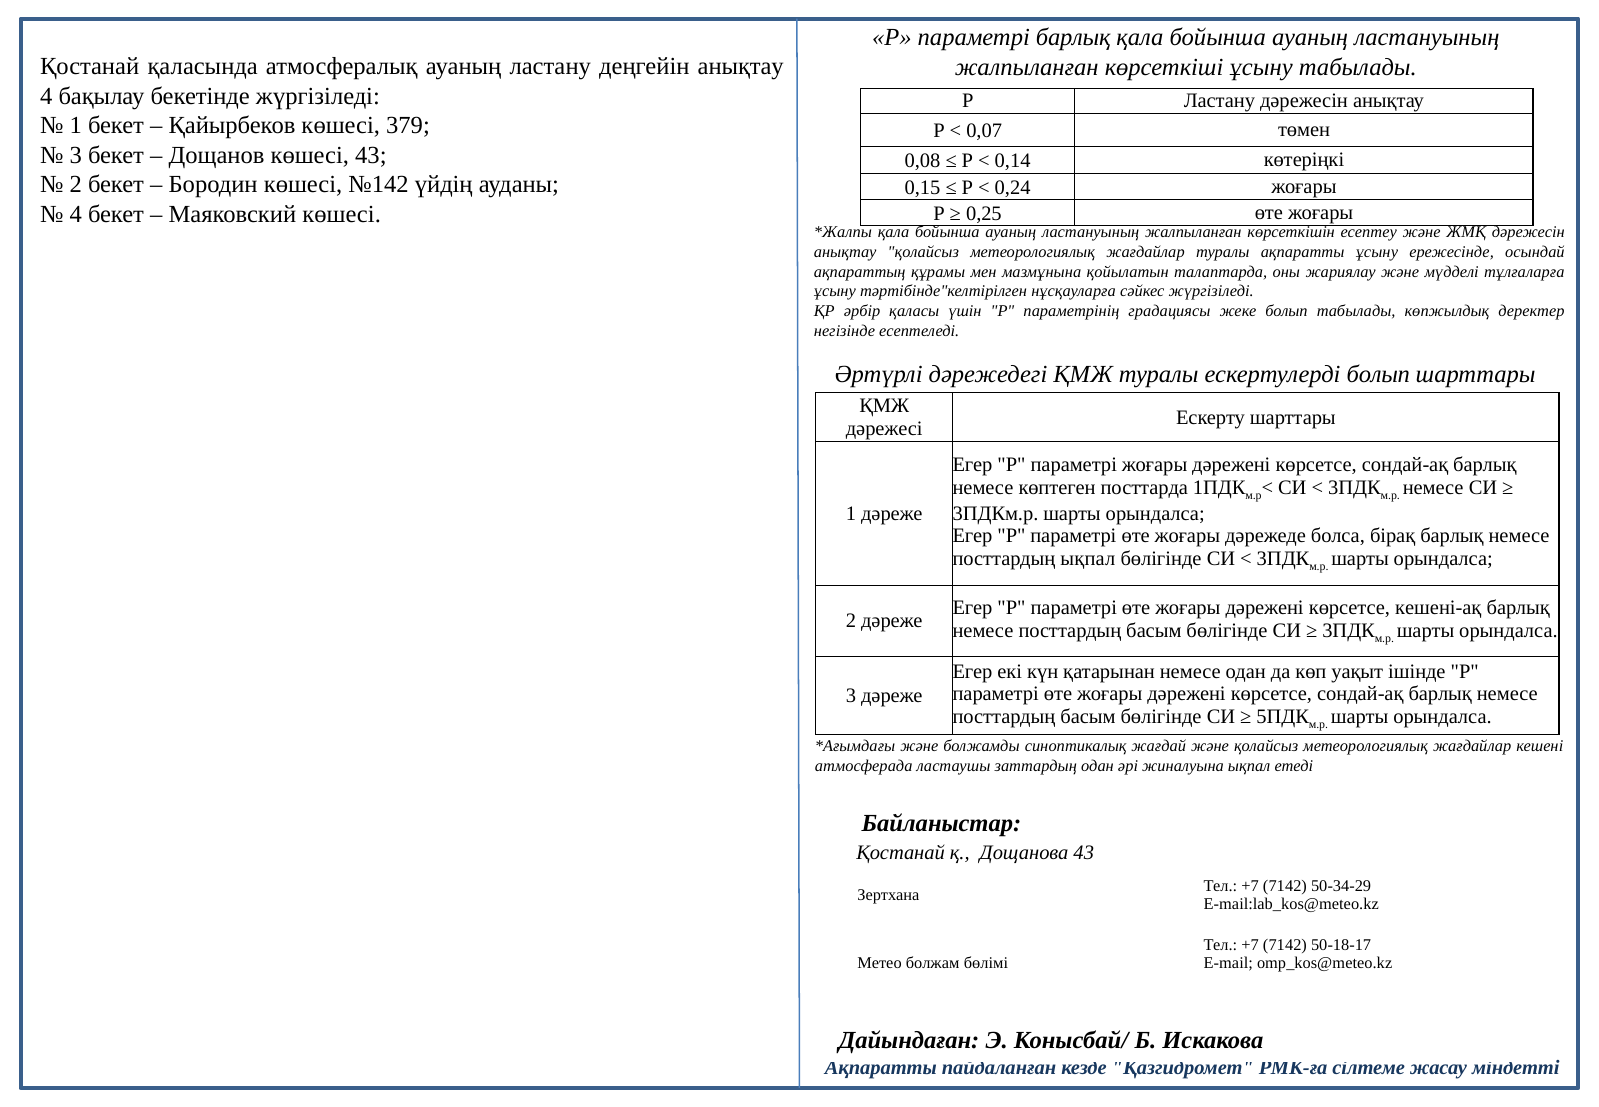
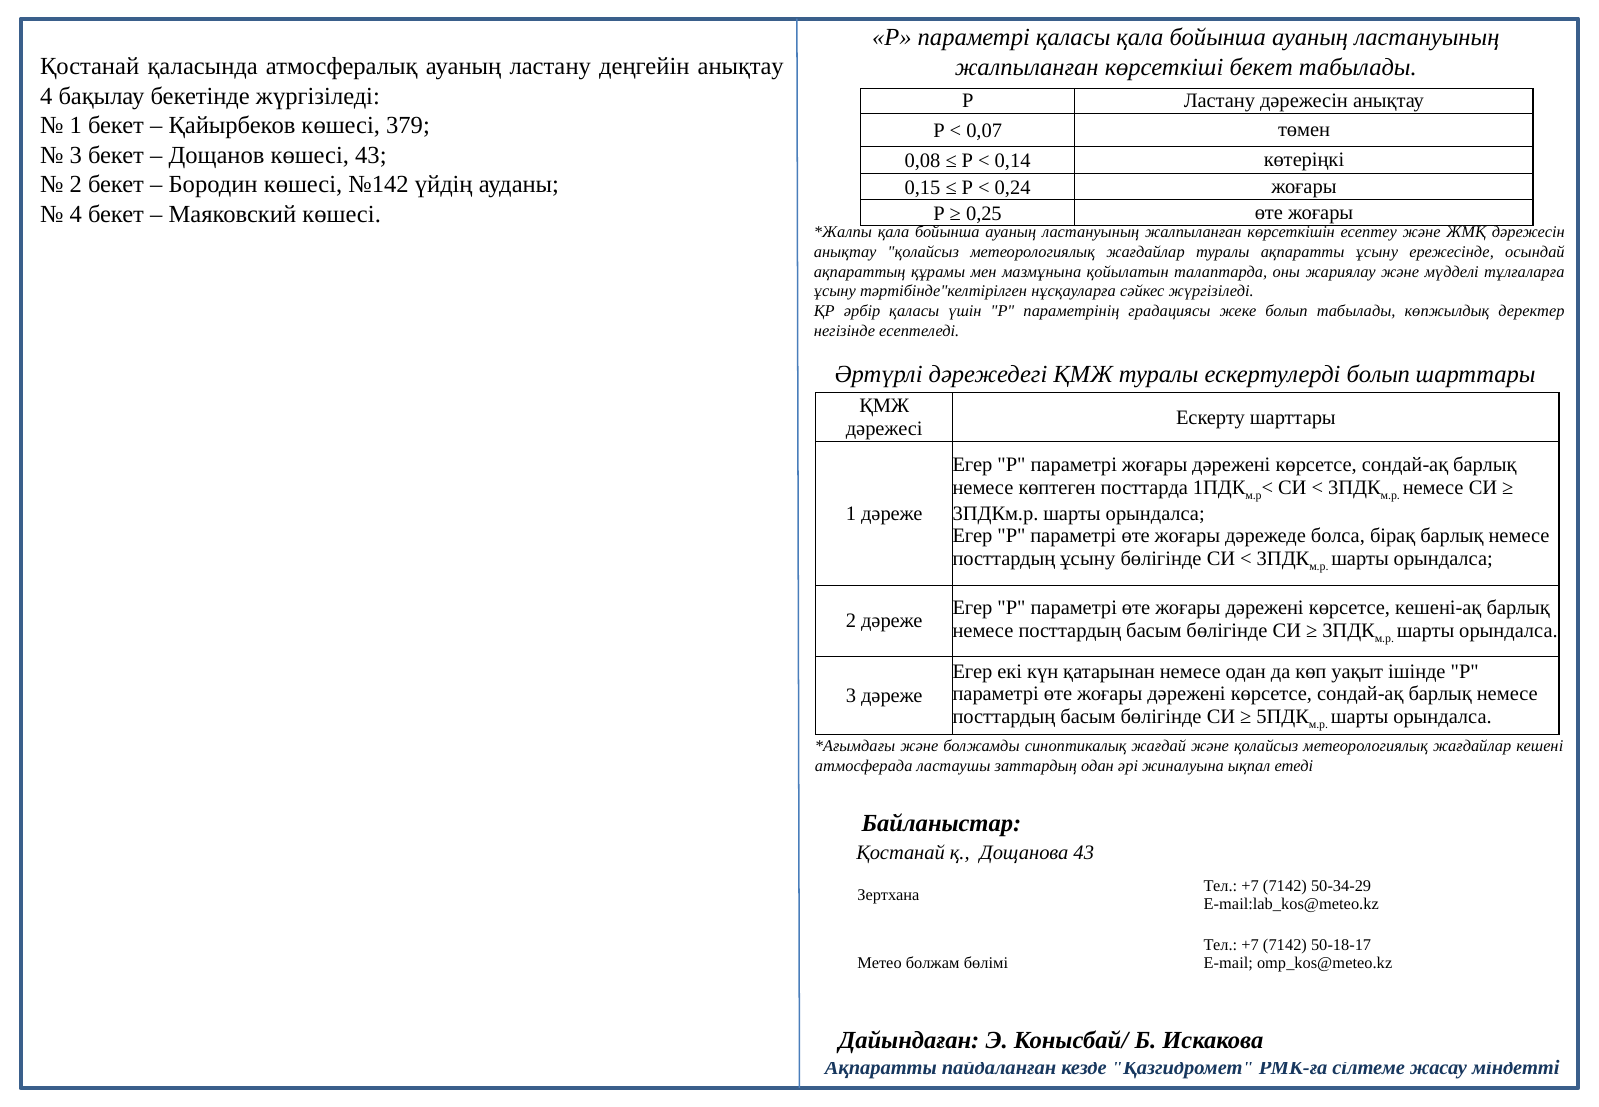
параметрі барлық: барлық -> қаласы
көрсеткіші ұсыну: ұсыну -> бекет
посттардың ықпал: ықпал -> ұсыну
